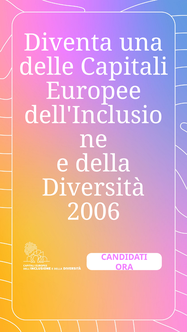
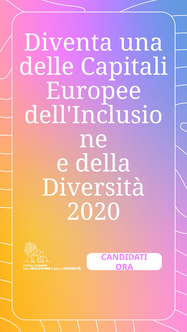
2006: 2006 -> 2020
